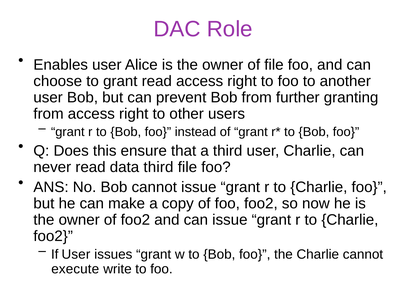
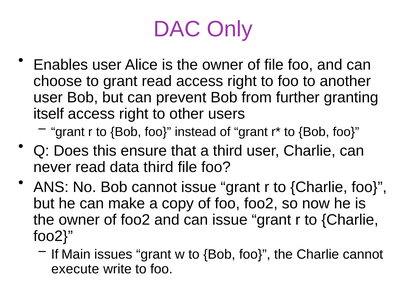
Role: Role -> Only
from at (49, 114): from -> itself
If User: User -> Main
